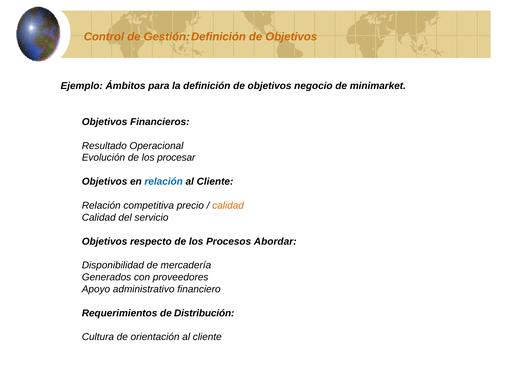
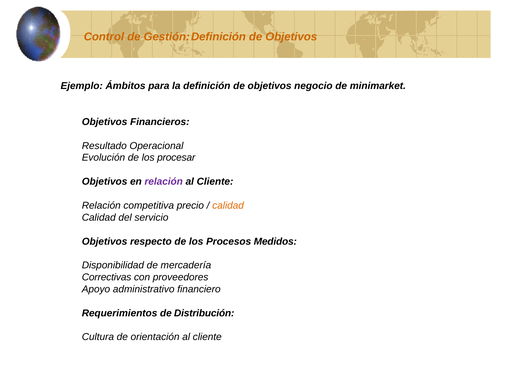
relación at (164, 182) colour: blue -> purple
Abordar: Abordar -> Medidos
Generados: Generados -> Correctivas
